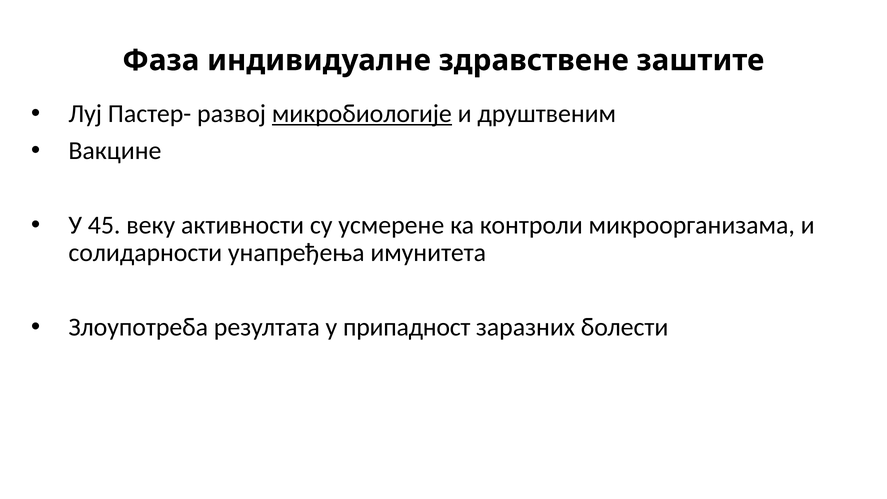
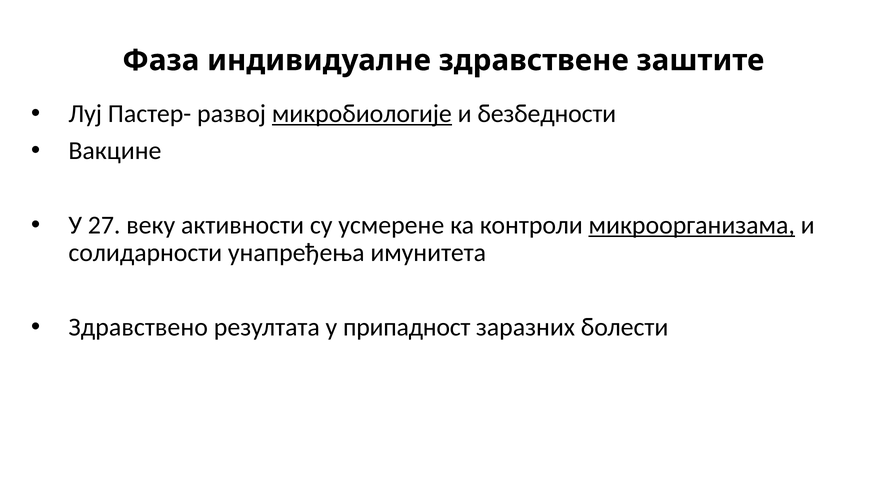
друштвеним: друштвеним -> безбедности
45: 45 -> 27
микроорганизама underline: none -> present
Злоупотреба: Злоупотреба -> Здравствено
